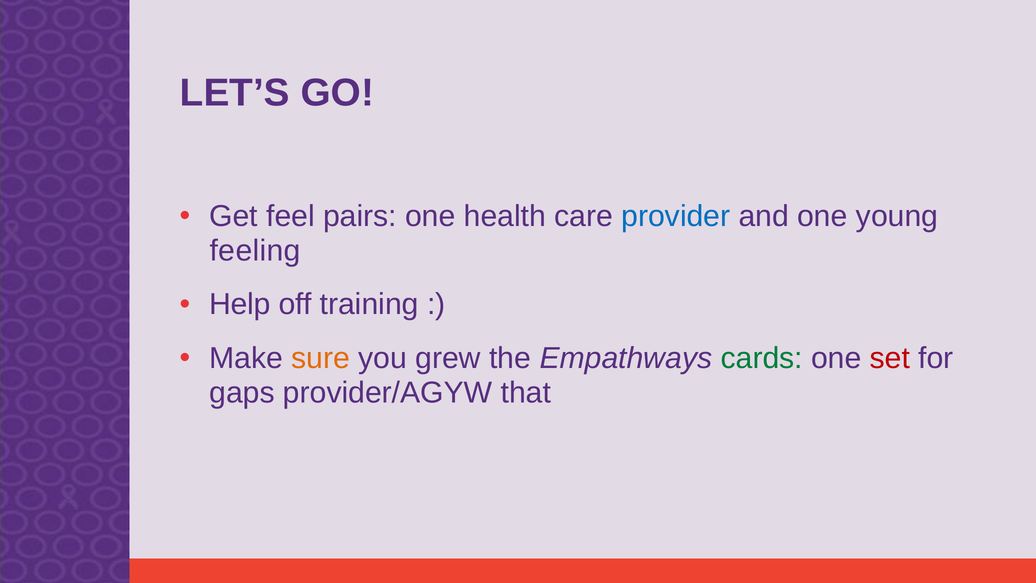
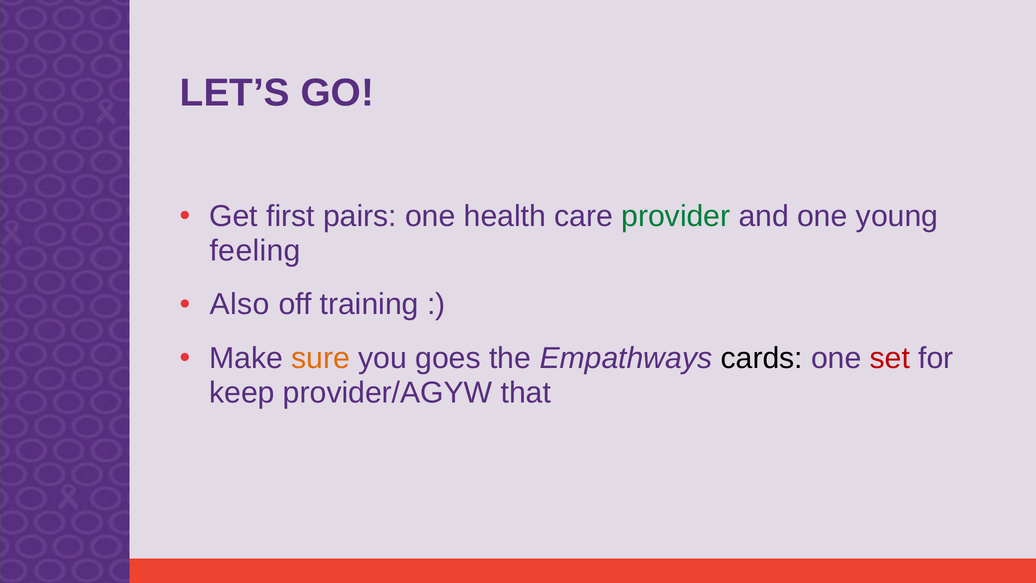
feel: feel -> first
provider colour: blue -> green
Help: Help -> Also
grew: grew -> goes
cards colour: green -> black
gaps: gaps -> keep
